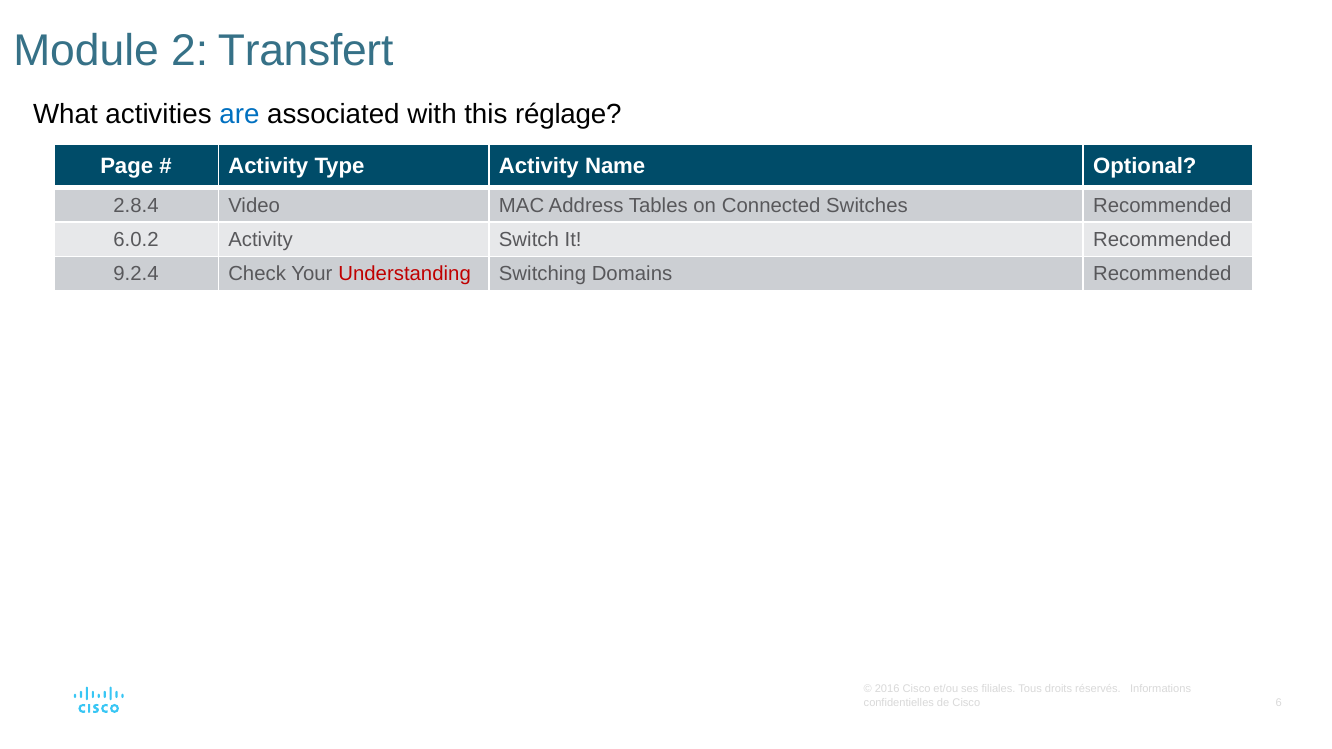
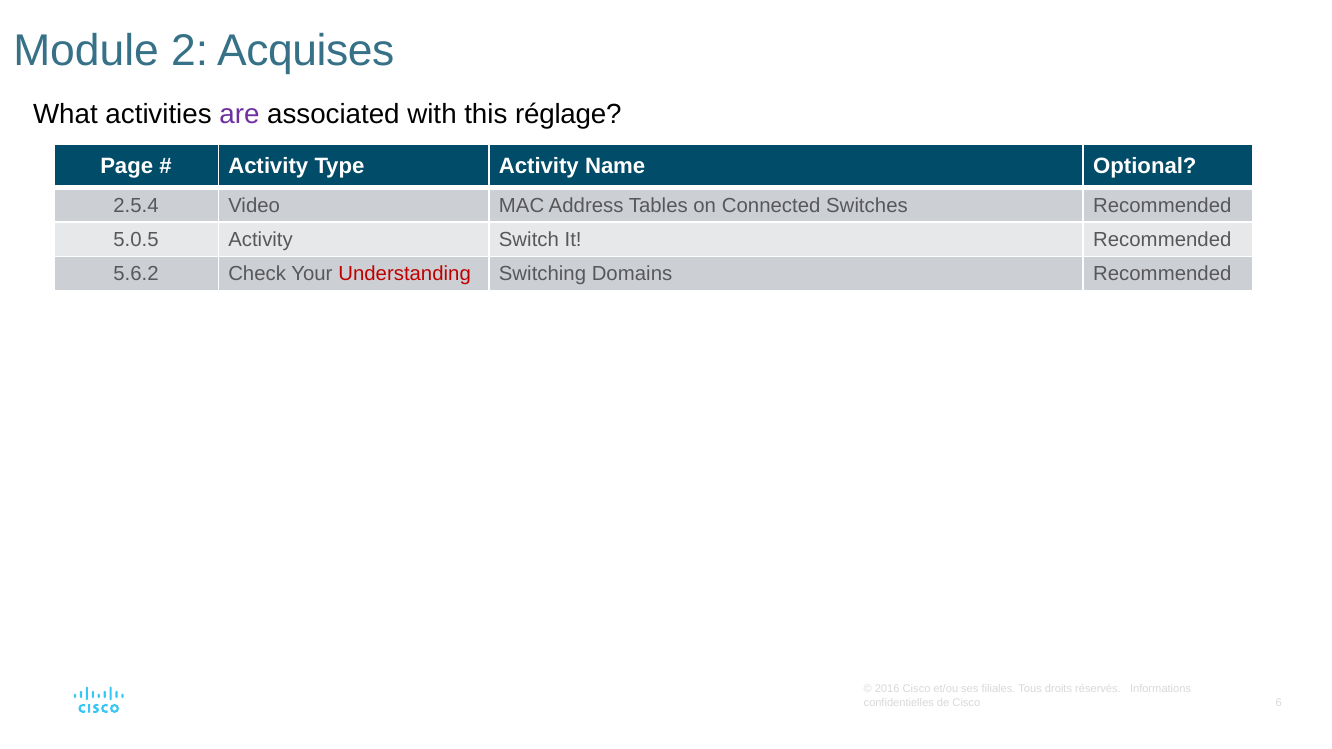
Transfert: Transfert -> Acquises
are colour: blue -> purple
2.8.4: 2.8.4 -> 2.5.4
6.0.2: 6.0.2 -> 5.0.5
9.2.4: 9.2.4 -> 5.6.2
